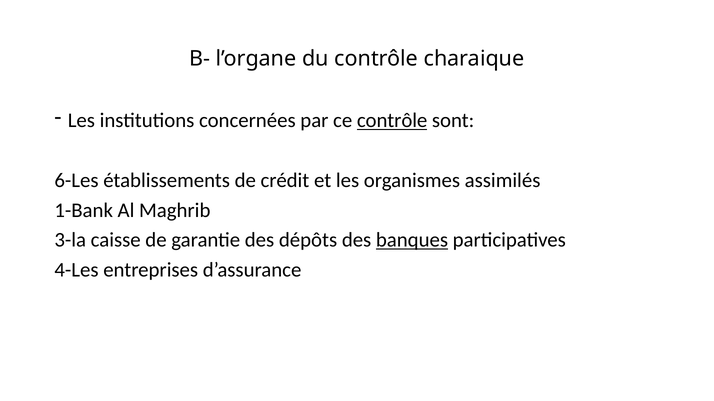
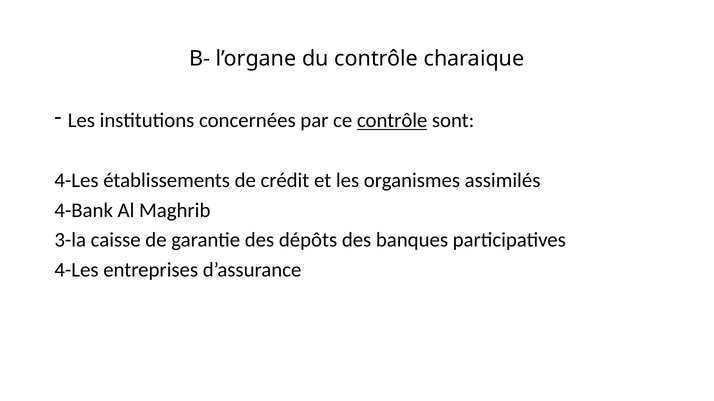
6-Les at (76, 181): 6-Les -> 4-Les
1-Bank: 1-Bank -> 4-Bank
banques underline: present -> none
